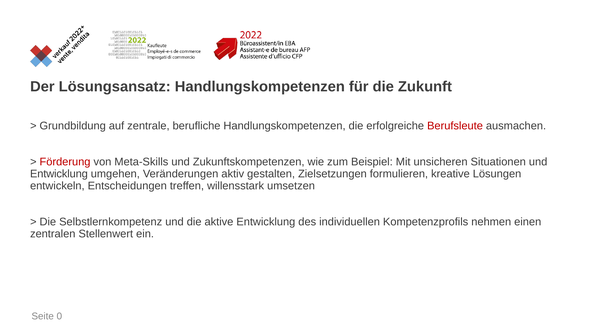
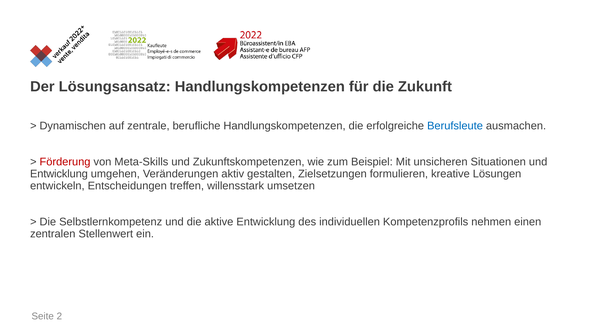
Grundbildung: Grundbildung -> Dynamischen
Berufsleute colour: red -> blue
0: 0 -> 2
